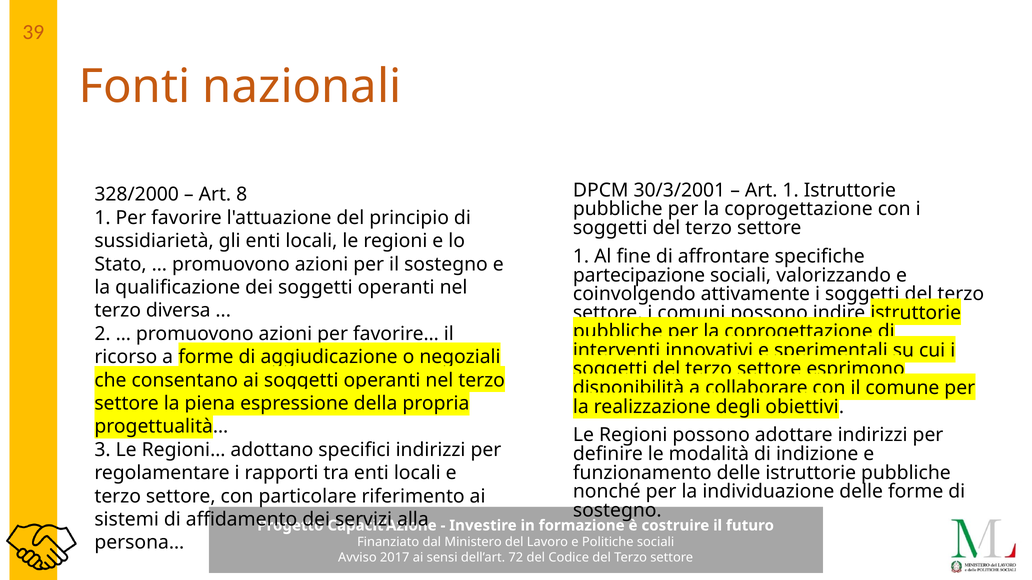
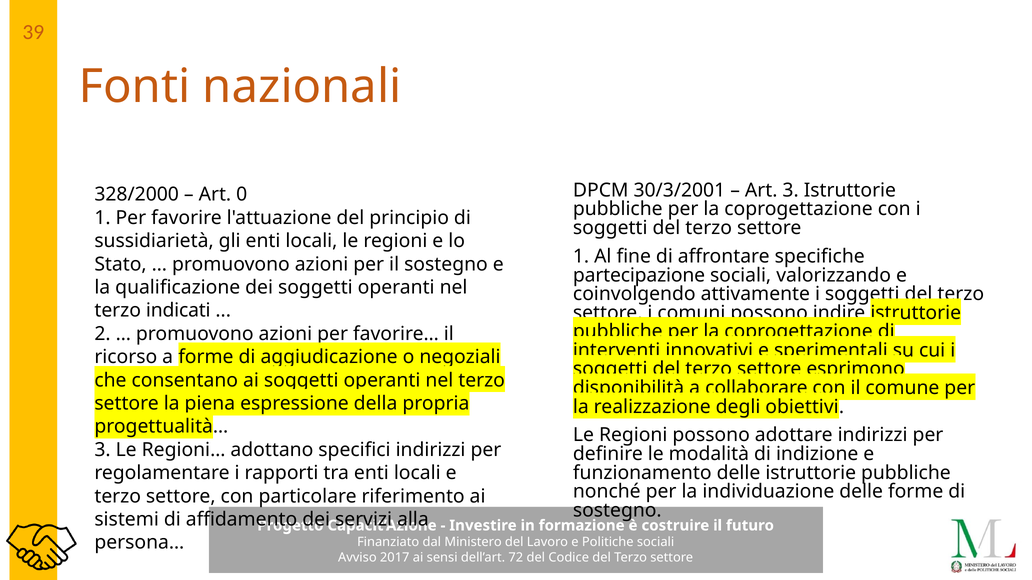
Art 1: 1 -> 3
8: 8 -> 0
diversa: diversa -> indicati
